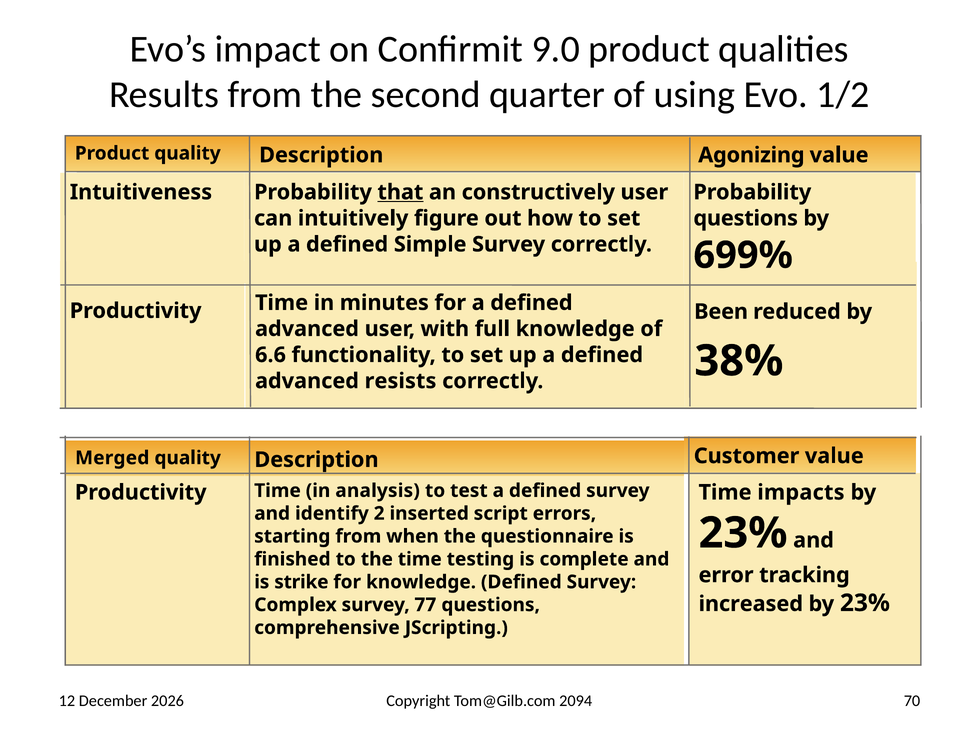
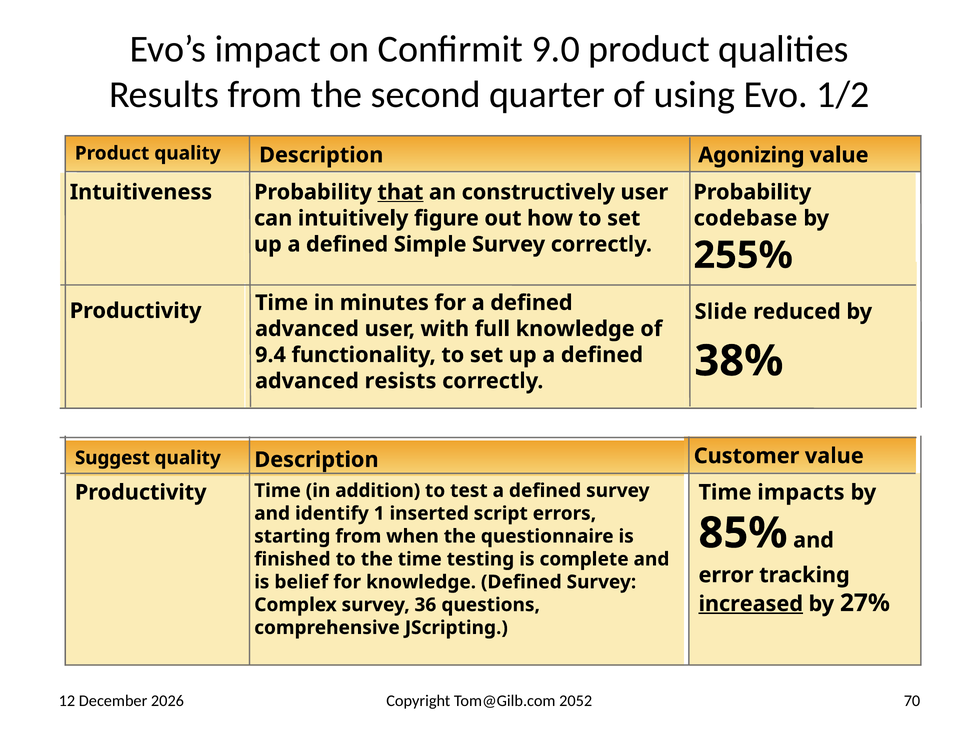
questions at (746, 218): questions -> codebase
699%: 699% -> 255%
Been: Been -> Slide
6.6: 6.6 -> 9.4
Merged: Merged -> Suggest
analysis: analysis -> addition
2: 2 -> 1
23% at (743, 533): 23% -> 85%
strike: strike -> belief
increased underline: none -> present
23% at (865, 603): 23% -> 27%
77: 77 -> 36
2094: 2094 -> 2052
